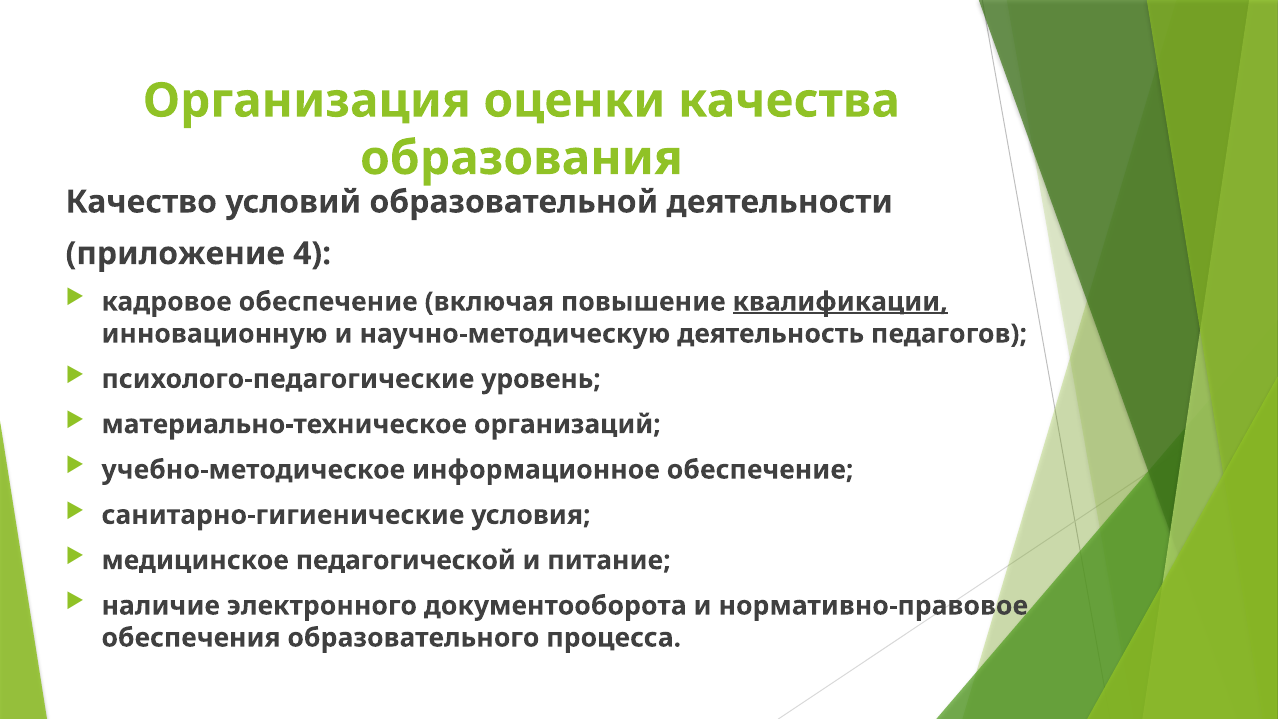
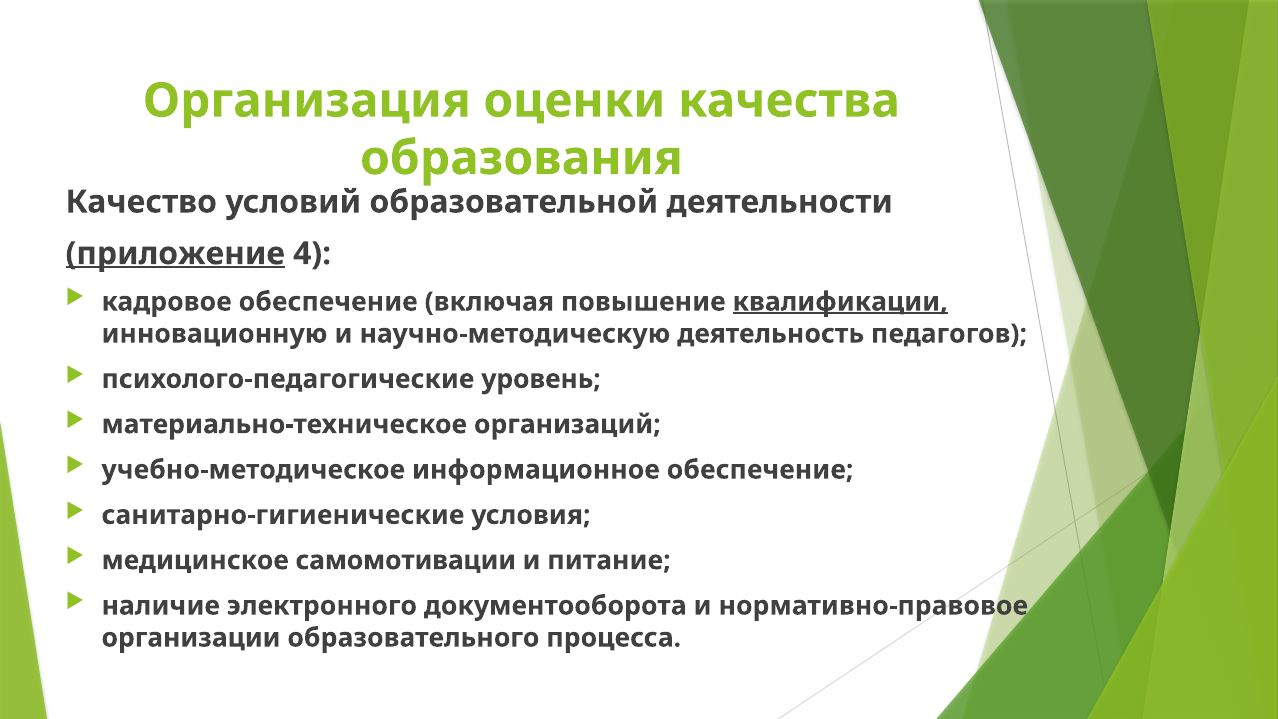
приложение underline: none -> present
педагогической: педагогической -> самомотивации
обеспечения: обеспечения -> организации
